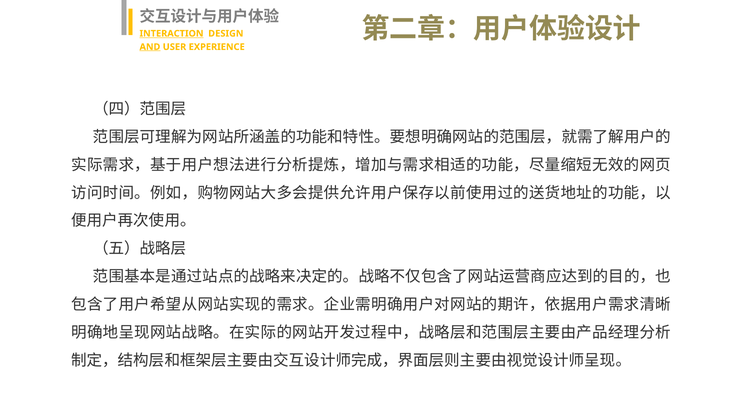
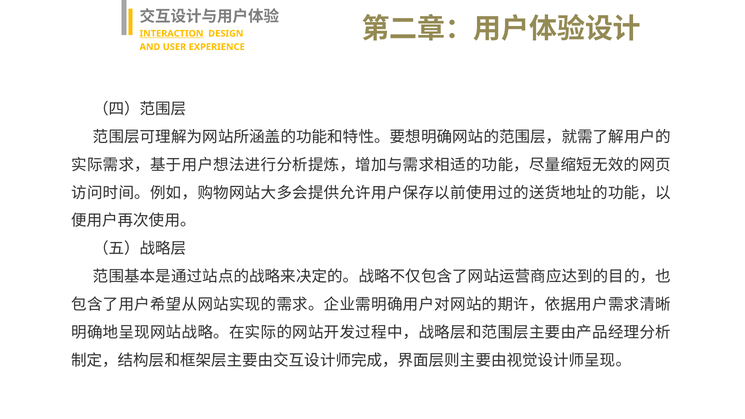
AND underline: present -> none
